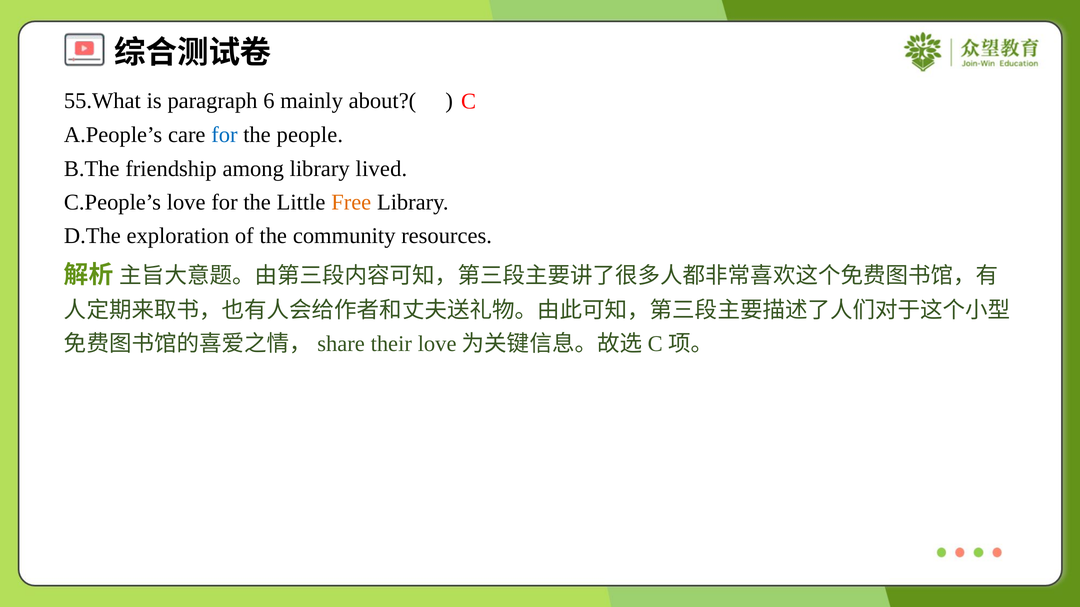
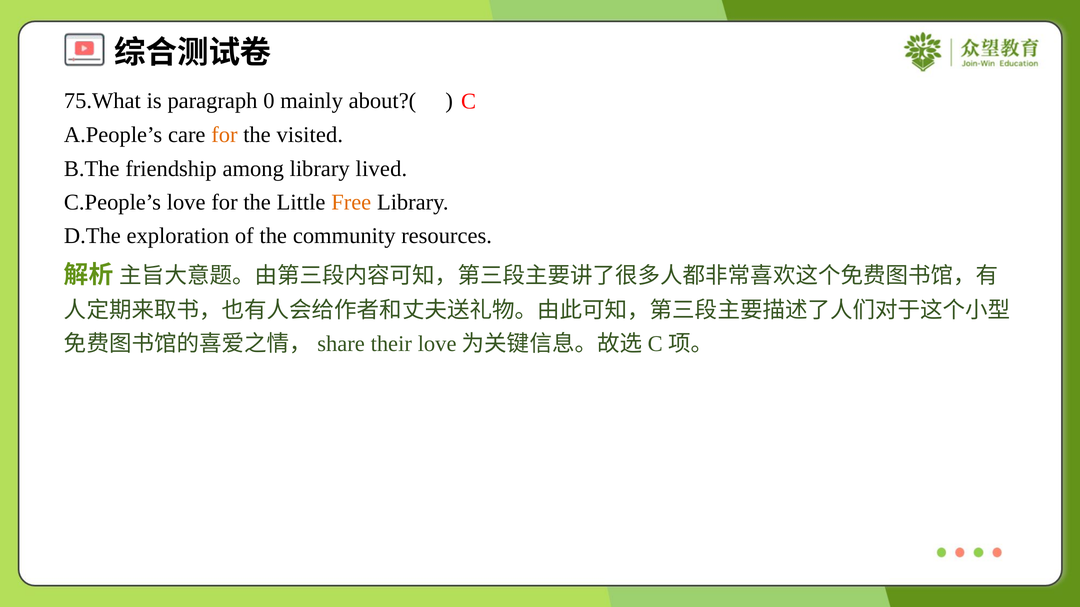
55.What: 55.What -> 75.What
6: 6 -> 0
for at (224, 135) colour: blue -> orange
people: people -> visited
